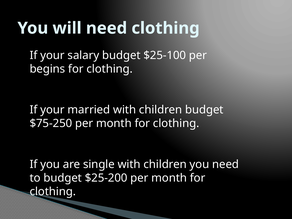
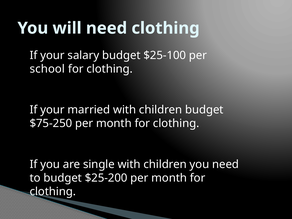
begins: begins -> school
